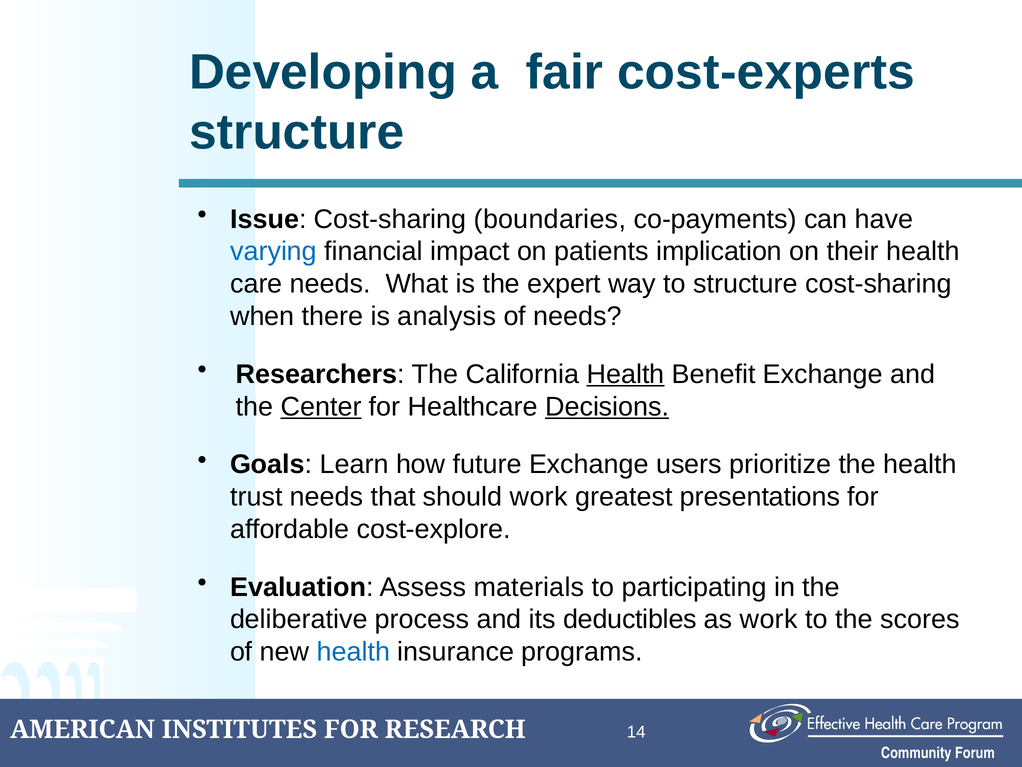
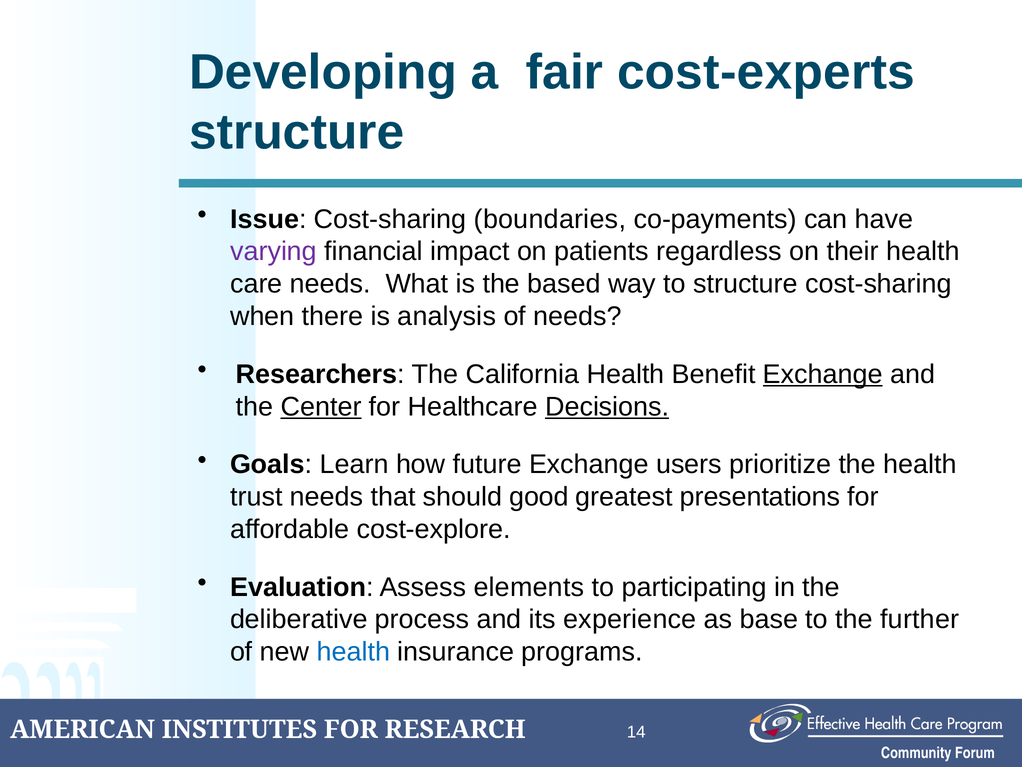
varying colour: blue -> purple
implication: implication -> regardless
expert: expert -> based
Health at (626, 374) underline: present -> none
Exchange at (823, 374) underline: none -> present
should work: work -> good
materials: materials -> elements
deductibles: deductibles -> experience
as work: work -> base
scores: scores -> further
